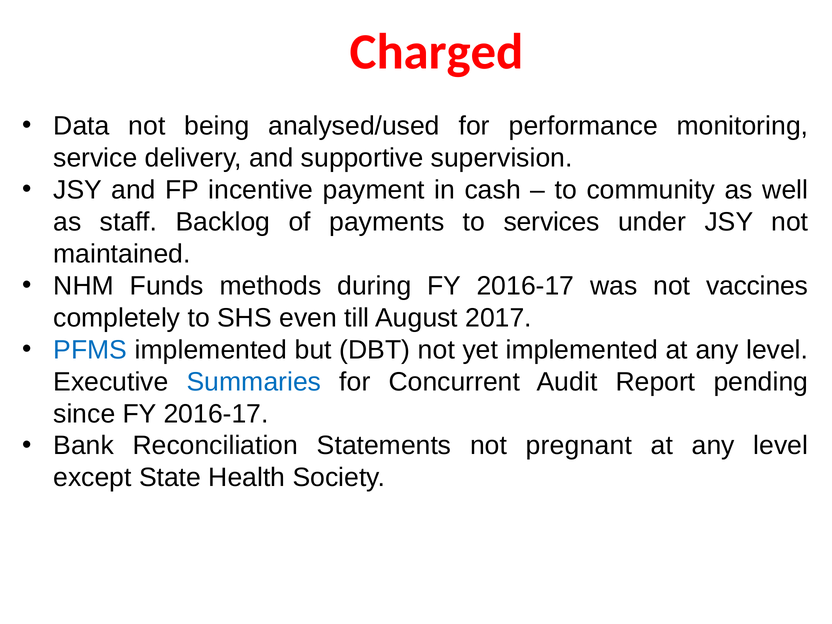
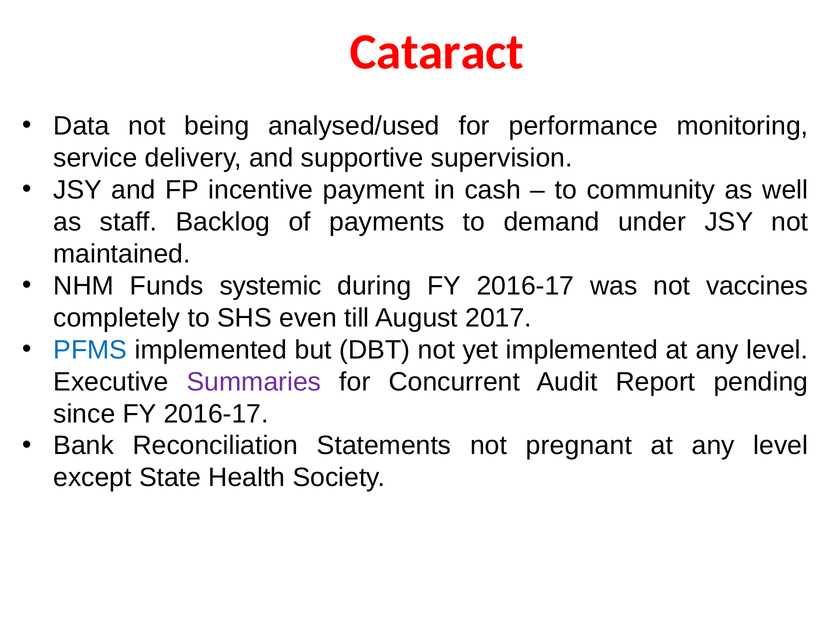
Charged: Charged -> Cataract
services: services -> demand
methods: methods -> systemic
Summaries colour: blue -> purple
